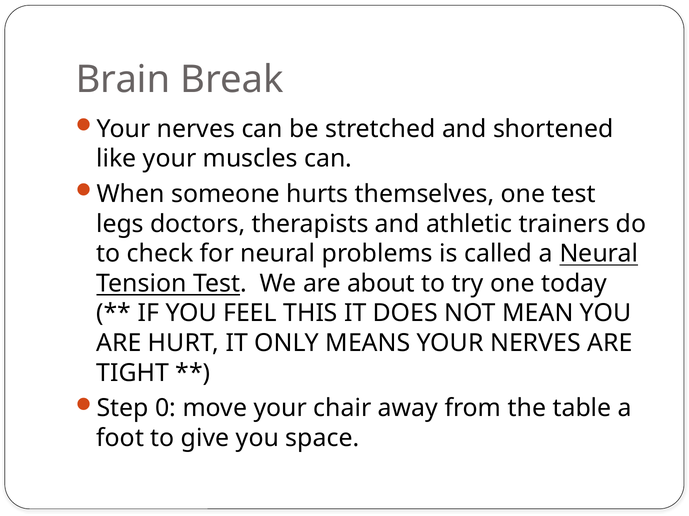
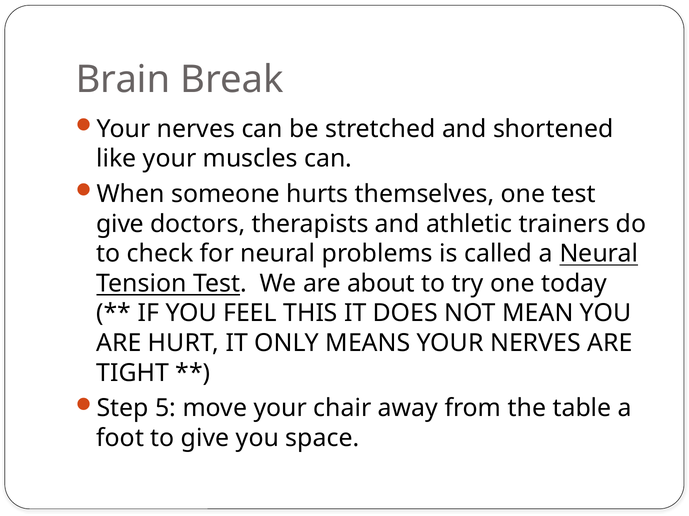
legs at (120, 224): legs -> give
0: 0 -> 5
